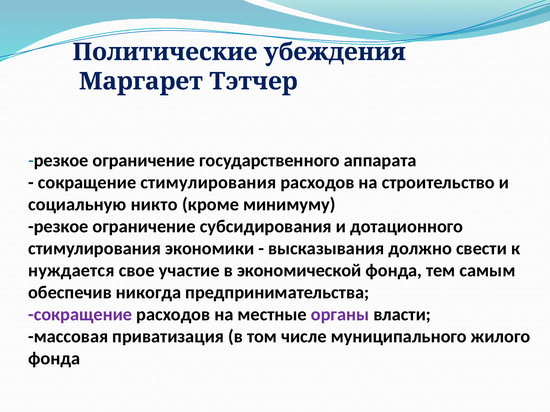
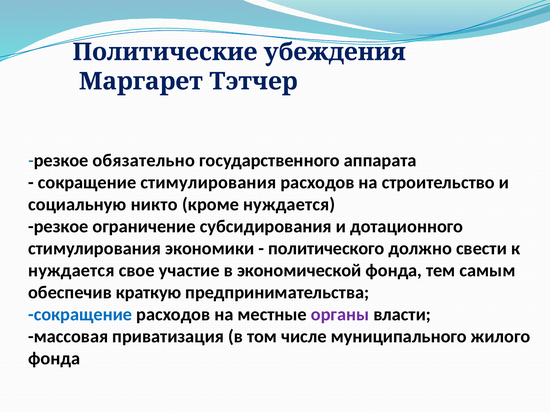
ограничение at (144, 161): ограничение -> обязательно
кроме минимуму: минимуму -> нуждается
высказывания: высказывания -> политического
никогда: никогда -> краткую
сокращение at (80, 315) colour: purple -> blue
